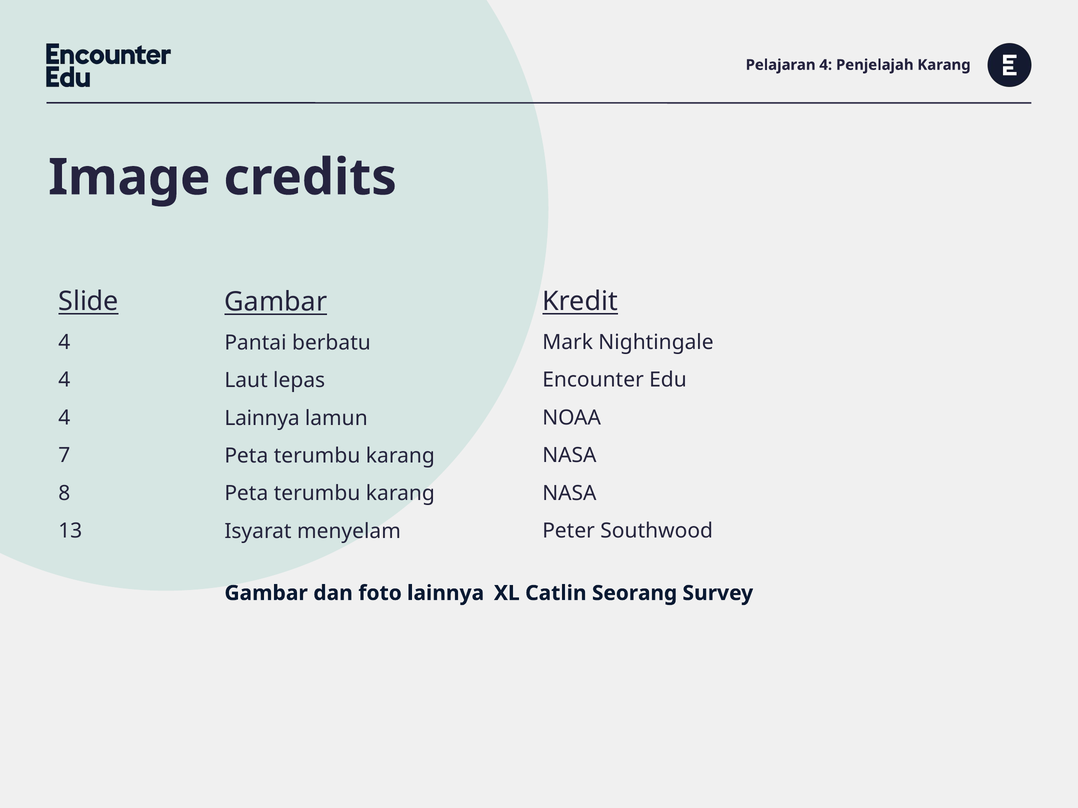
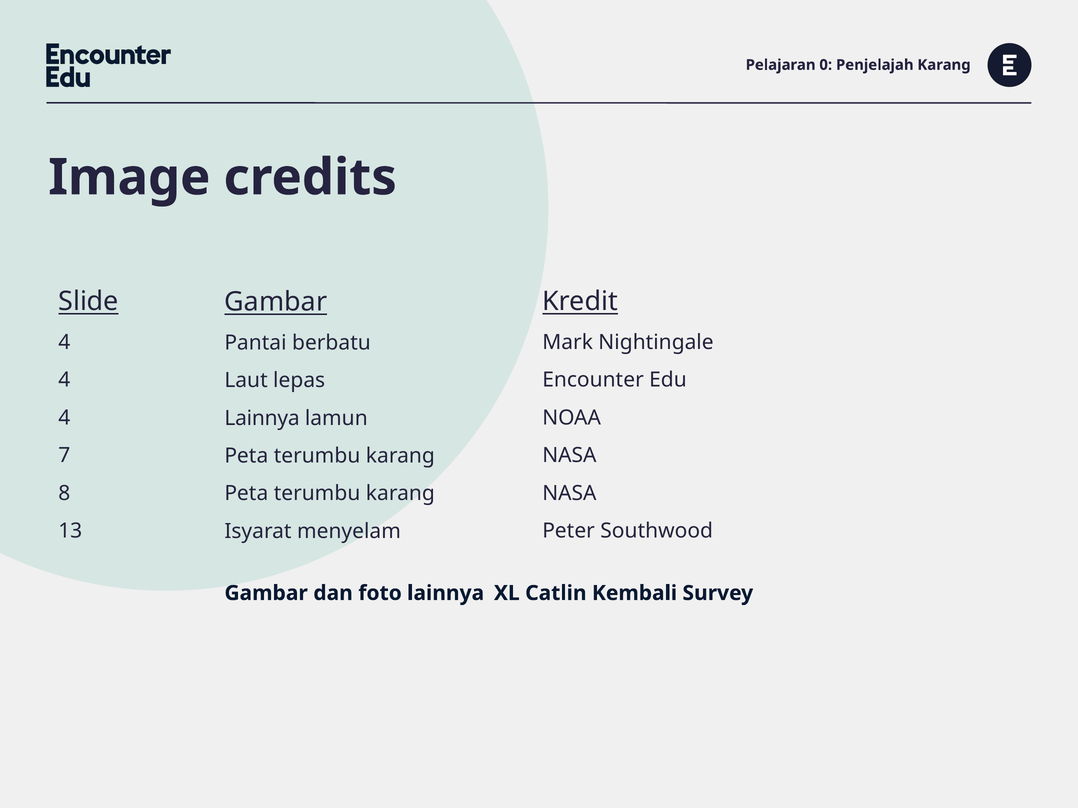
Pelajaran 4: 4 -> 0
Seorang: Seorang -> Kembali
